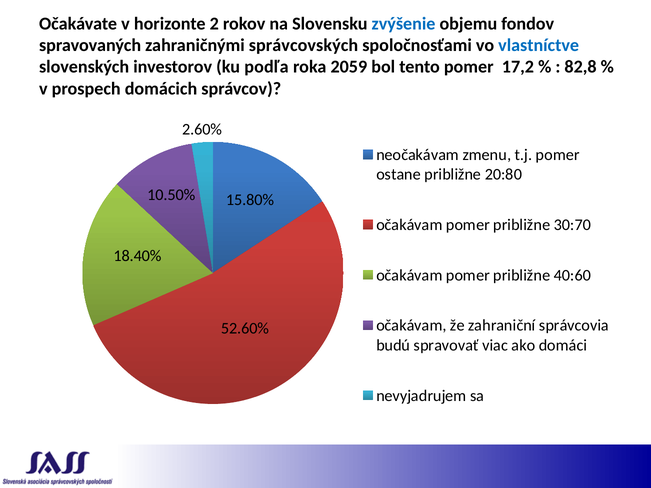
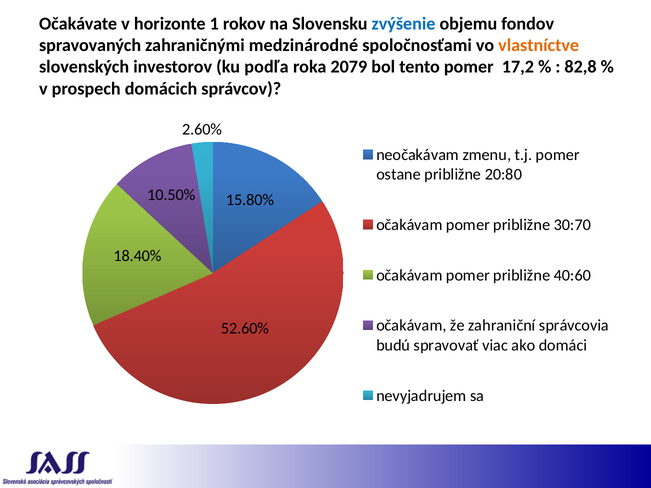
2: 2 -> 1
správcovských: správcovských -> medzinárodné
vlastníctve colour: blue -> orange
2059: 2059 -> 2079
